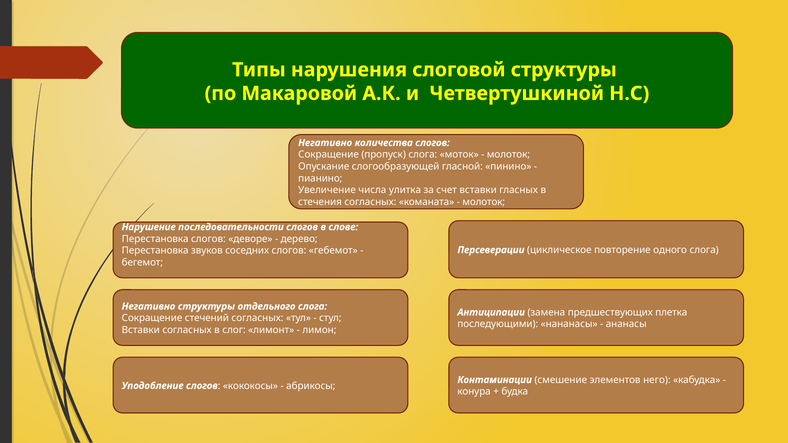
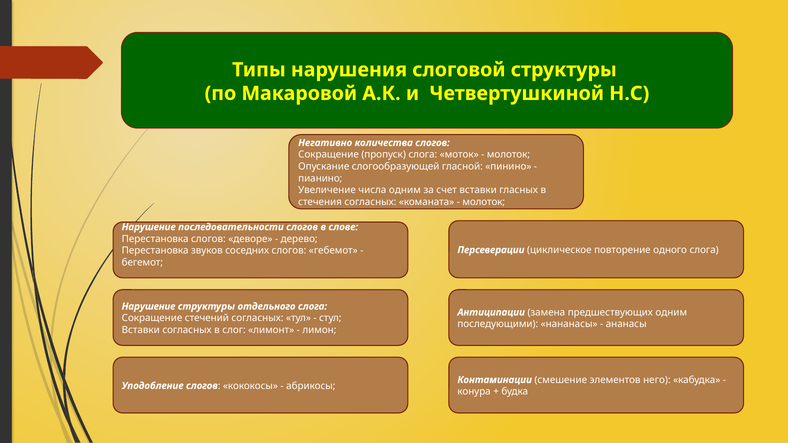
числа улитка: улитка -> одним
Негативно at (149, 307): Негативно -> Нарушение
предшествующих плетка: плетка -> одним
